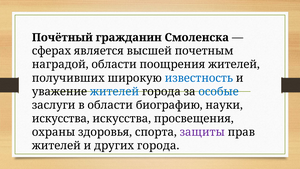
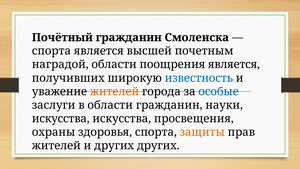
сферах at (51, 51): сферах -> спорта
поощрения жителей: жителей -> является
жителей at (115, 91) colour: blue -> orange
области биографию: биографию -> гражданин
защиты colour: purple -> orange
других города: города -> других
